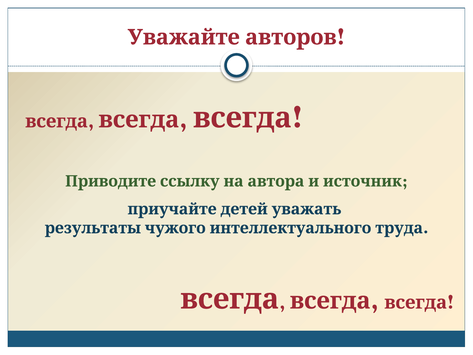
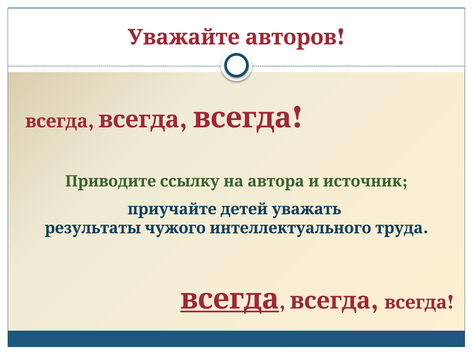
всегда at (230, 299) underline: none -> present
